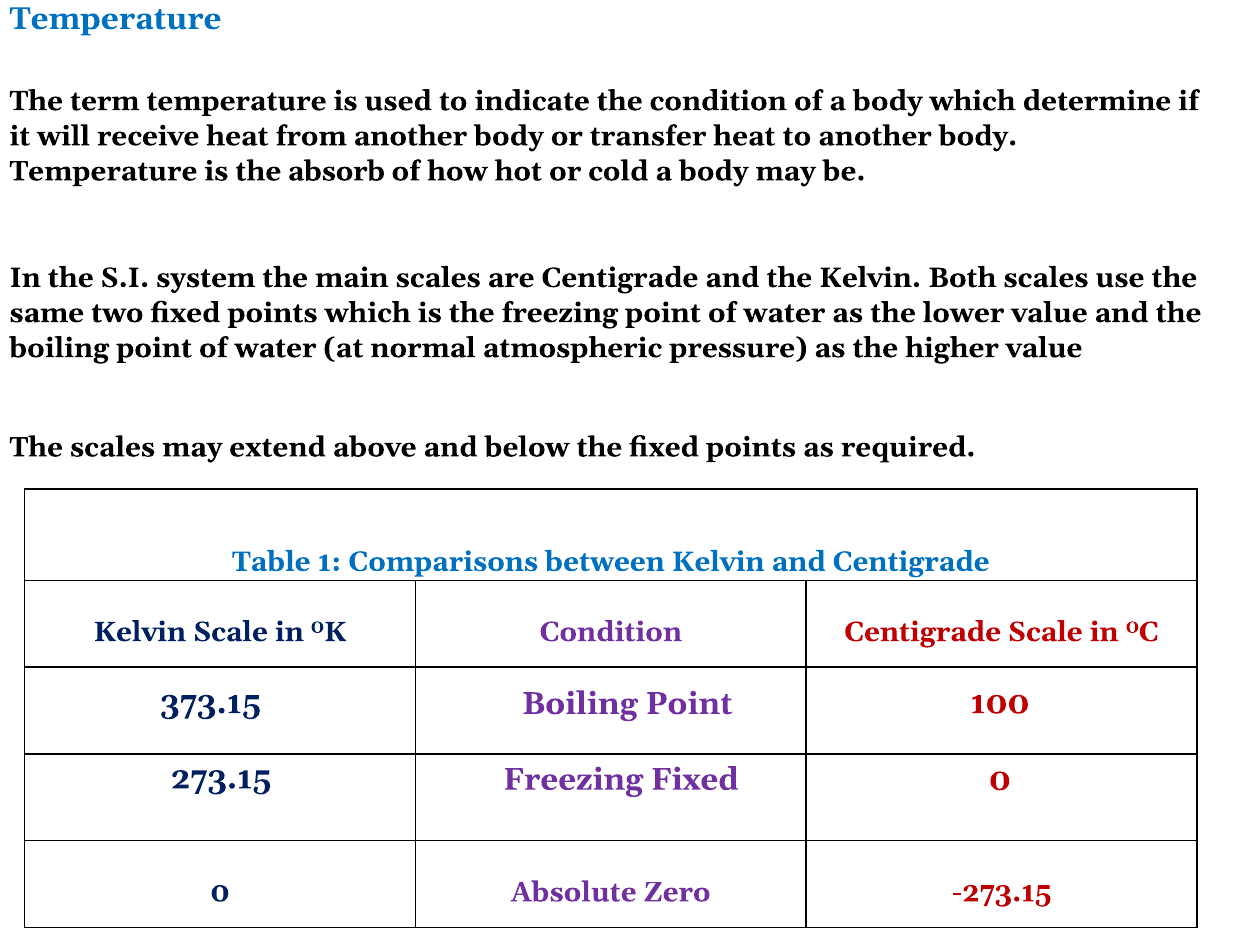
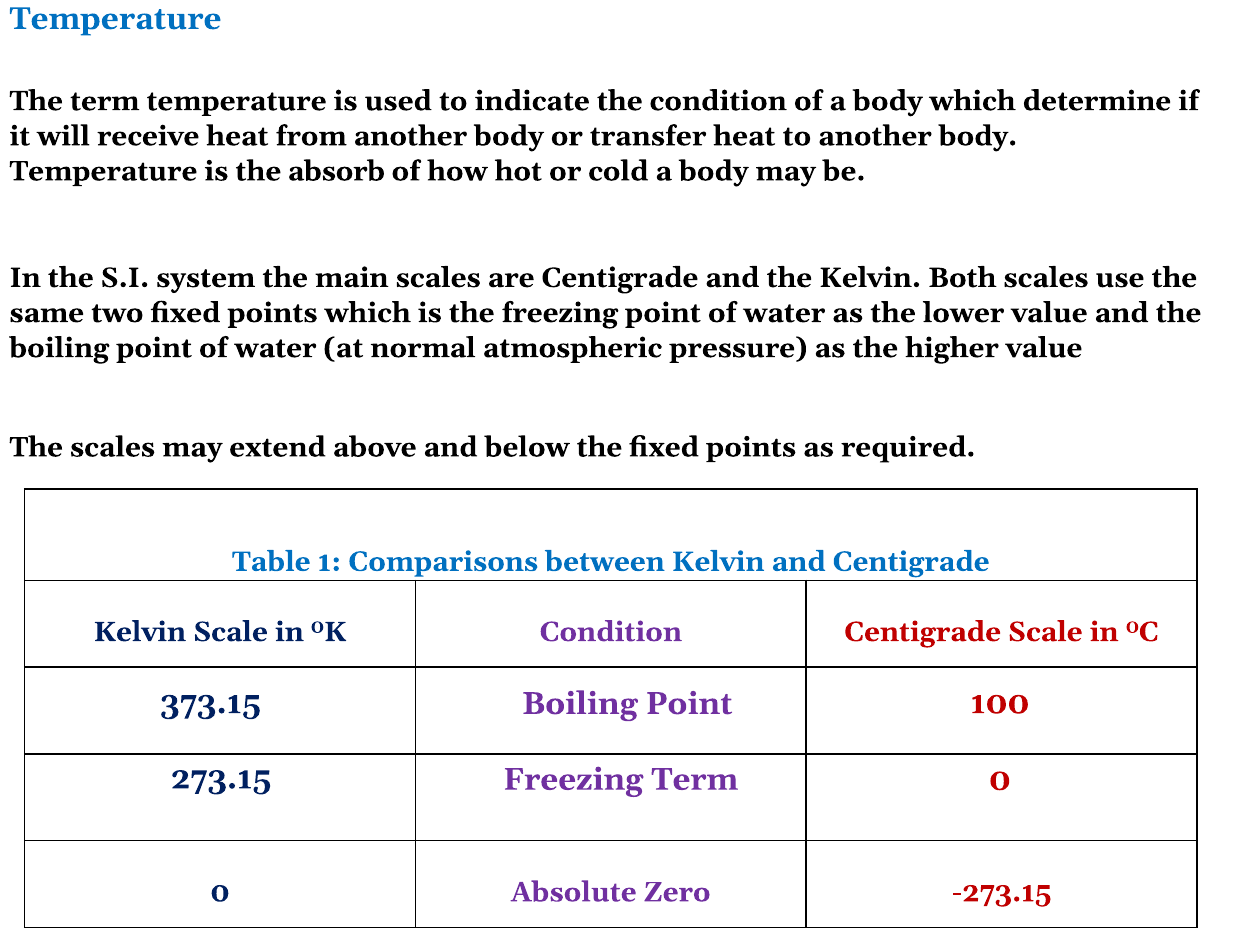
Freezing Fixed: Fixed -> Term
